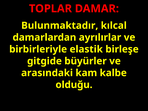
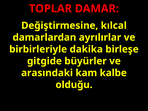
Bulunmaktadır: Bulunmaktadır -> Değiştirmesine
elastik: elastik -> dakika
